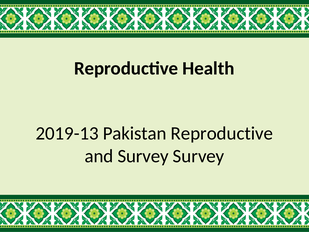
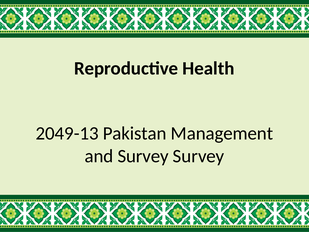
2019-13: 2019-13 -> 2049-13
Pakistan Reproductive: Reproductive -> Management
